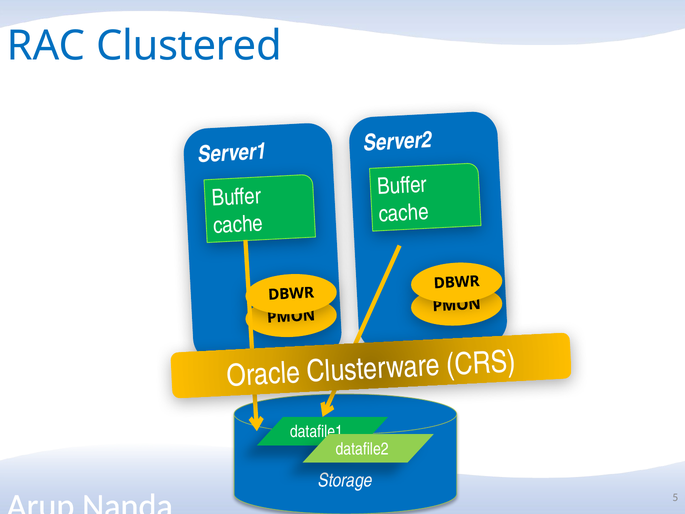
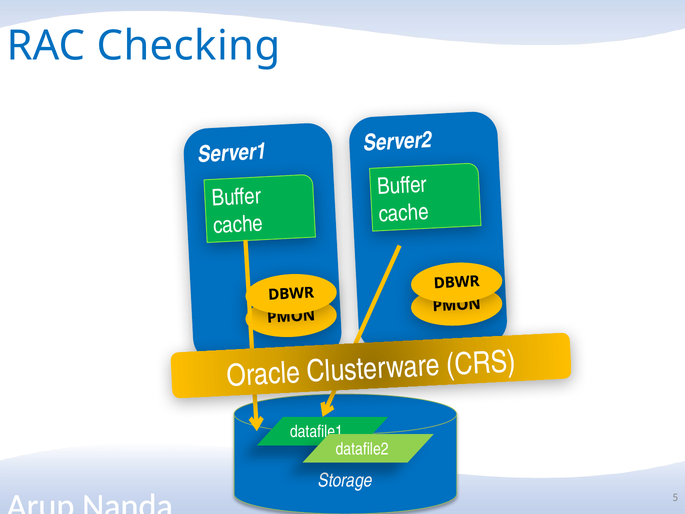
Clustered: Clustered -> Checking
